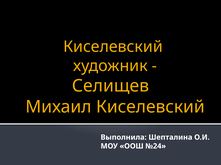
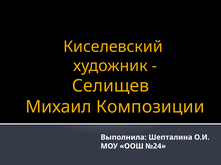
Михаил Киселевский: Киселевский -> Композиции
